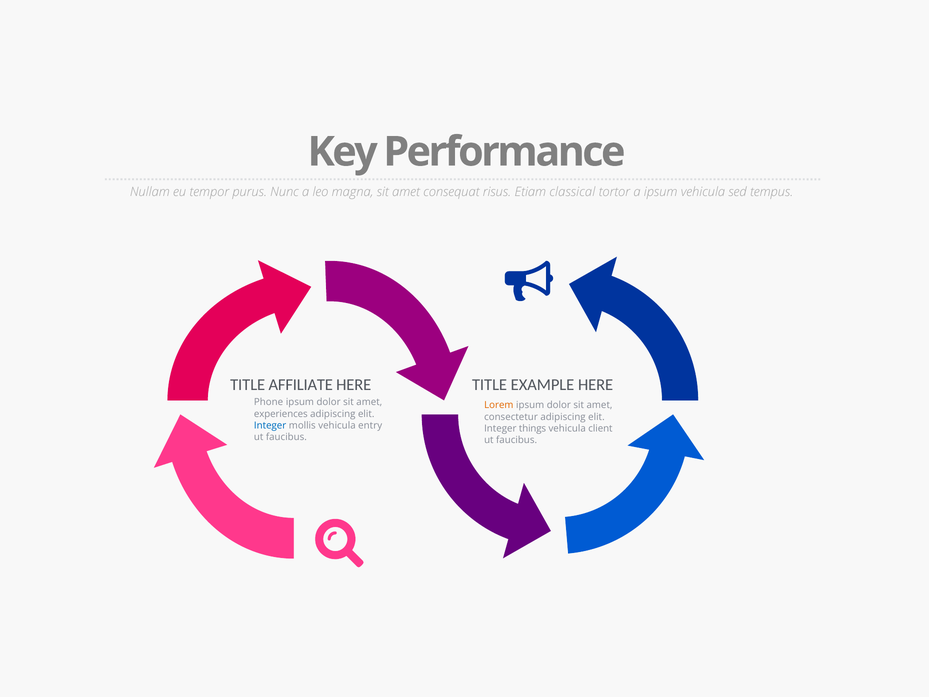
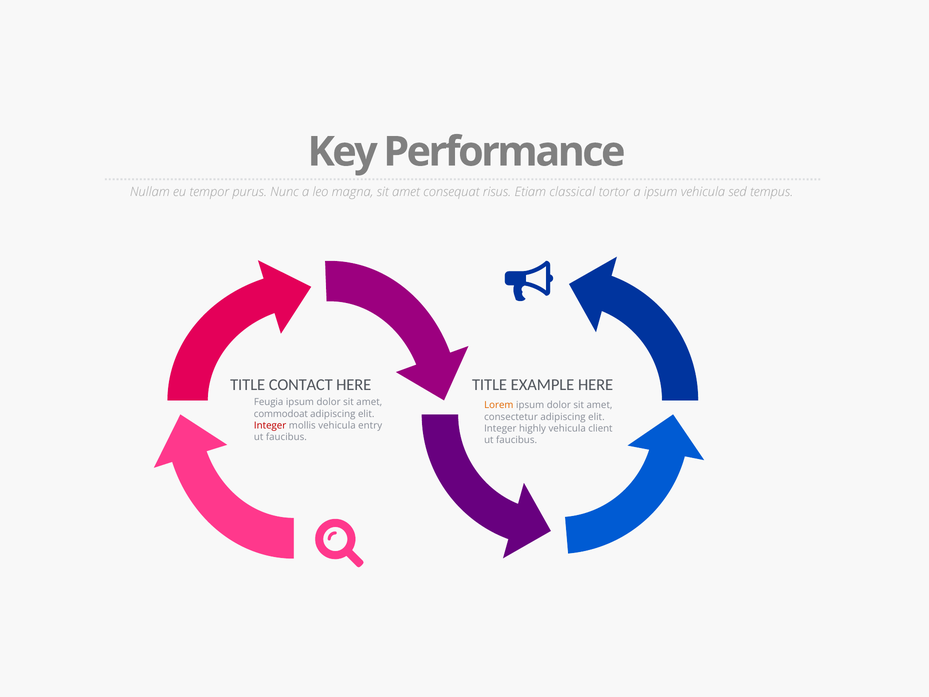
AFFILIATE: AFFILIATE -> CONTACT
Phone: Phone -> Feugia
experiences: experiences -> commodoat
Integer at (270, 425) colour: blue -> red
things: things -> highly
